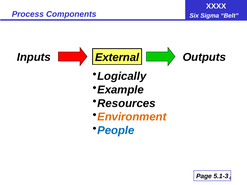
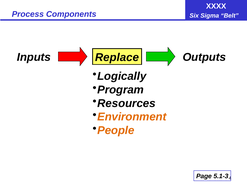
External: External -> Replace
Example: Example -> Program
People colour: blue -> orange
